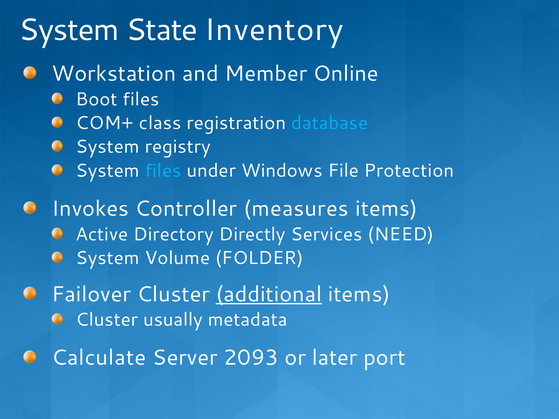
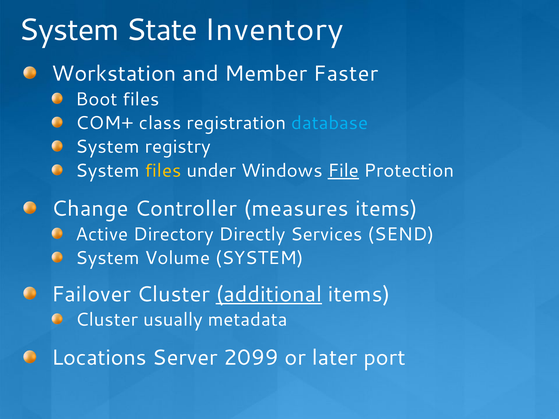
Online: Online -> Faster
files at (163, 171) colour: light blue -> yellow
File underline: none -> present
Invokes: Invokes -> Change
NEED: NEED -> SEND
Volume FOLDER: FOLDER -> SYSTEM
Calculate: Calculate -> Locations
2093: 2093 -> 2099
